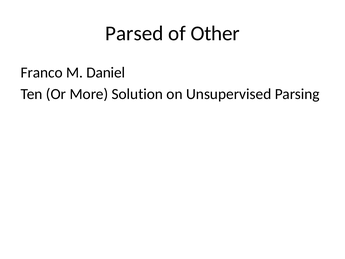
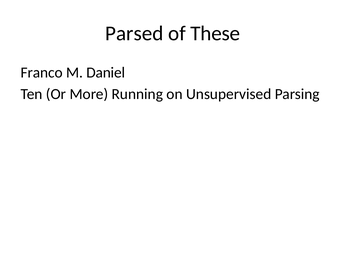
Other: Other -> These
Solution: Solution -> Running
